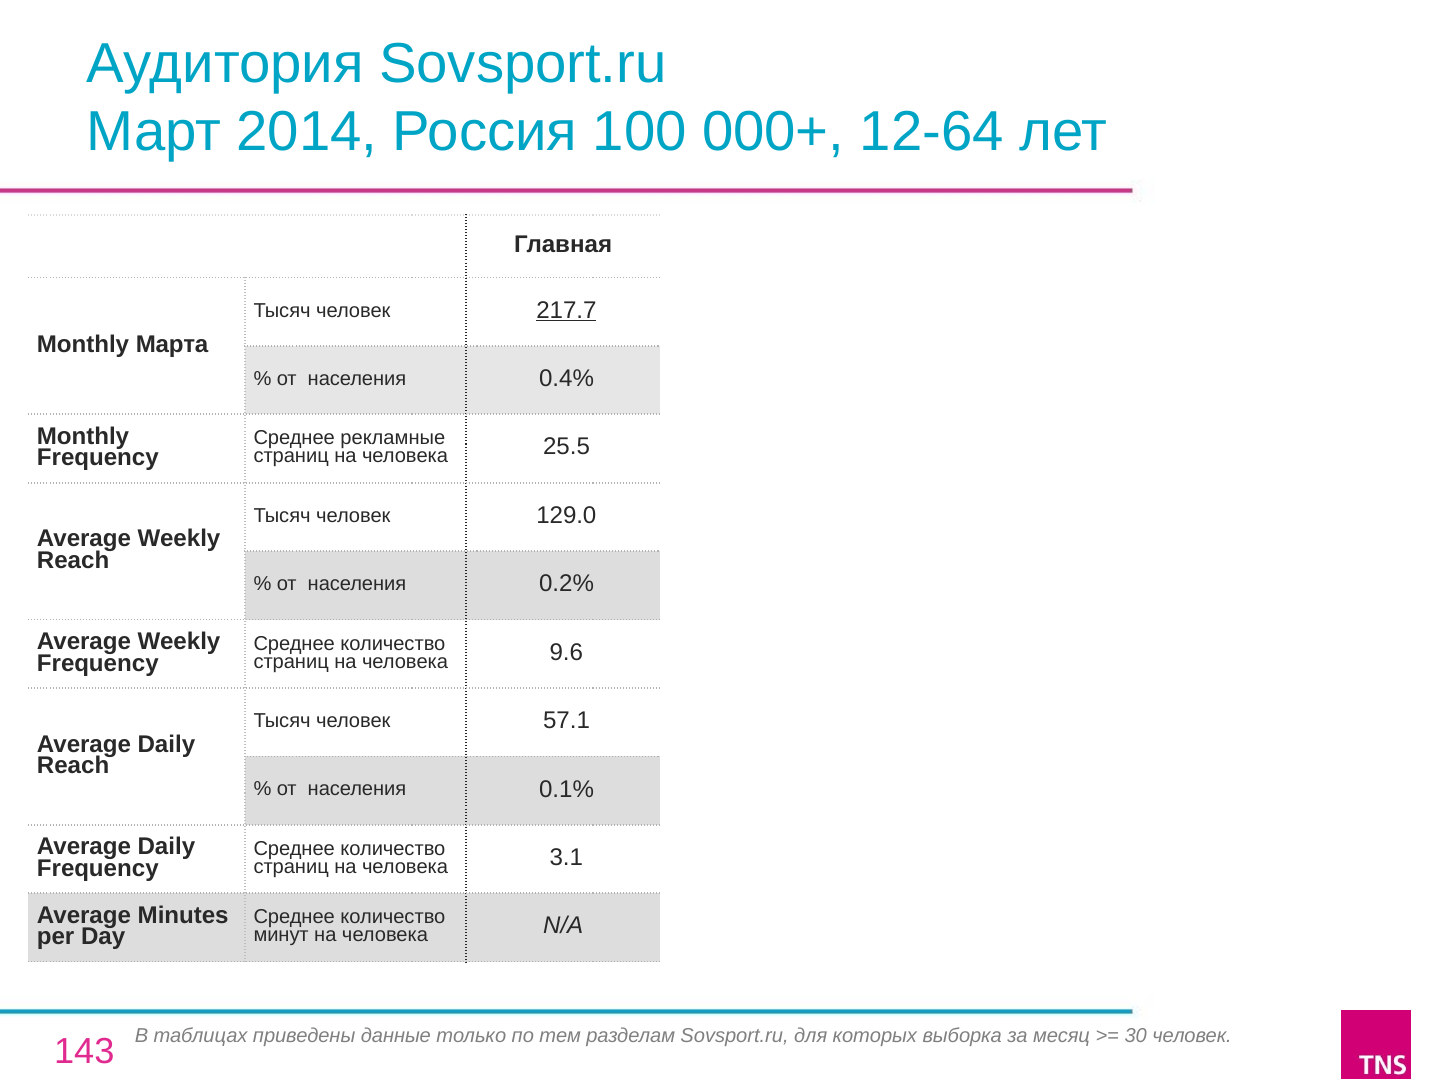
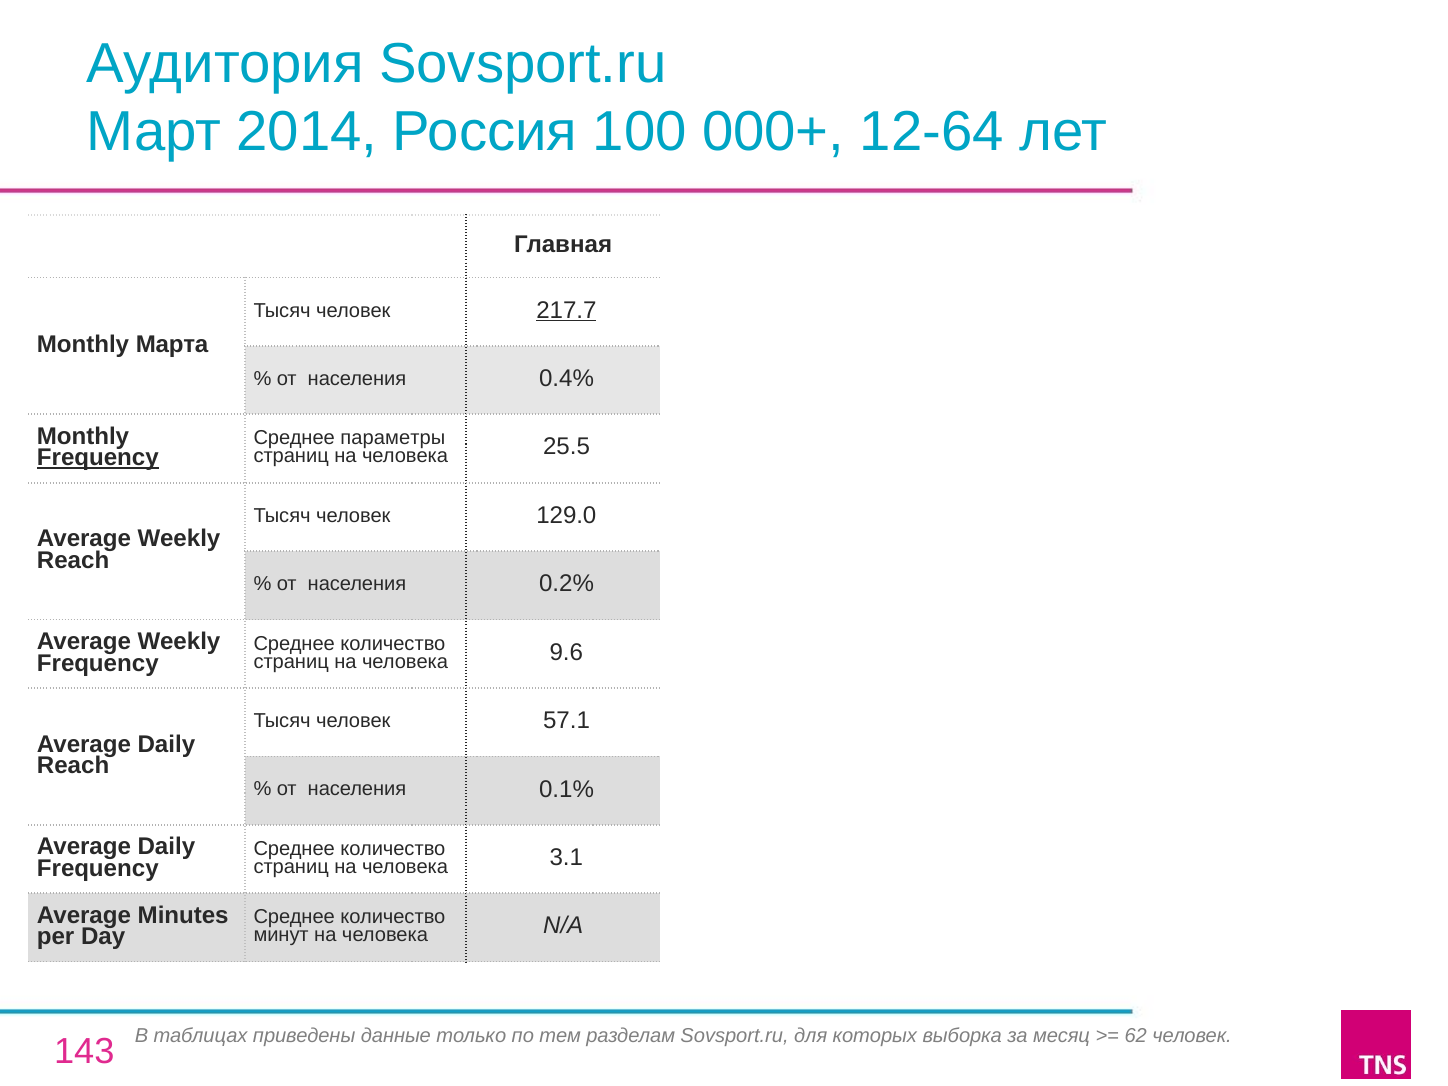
рекламные: рекламные -> параметры
Frequency at (98, 458) underline: none -> present
30: 30 -> 62
